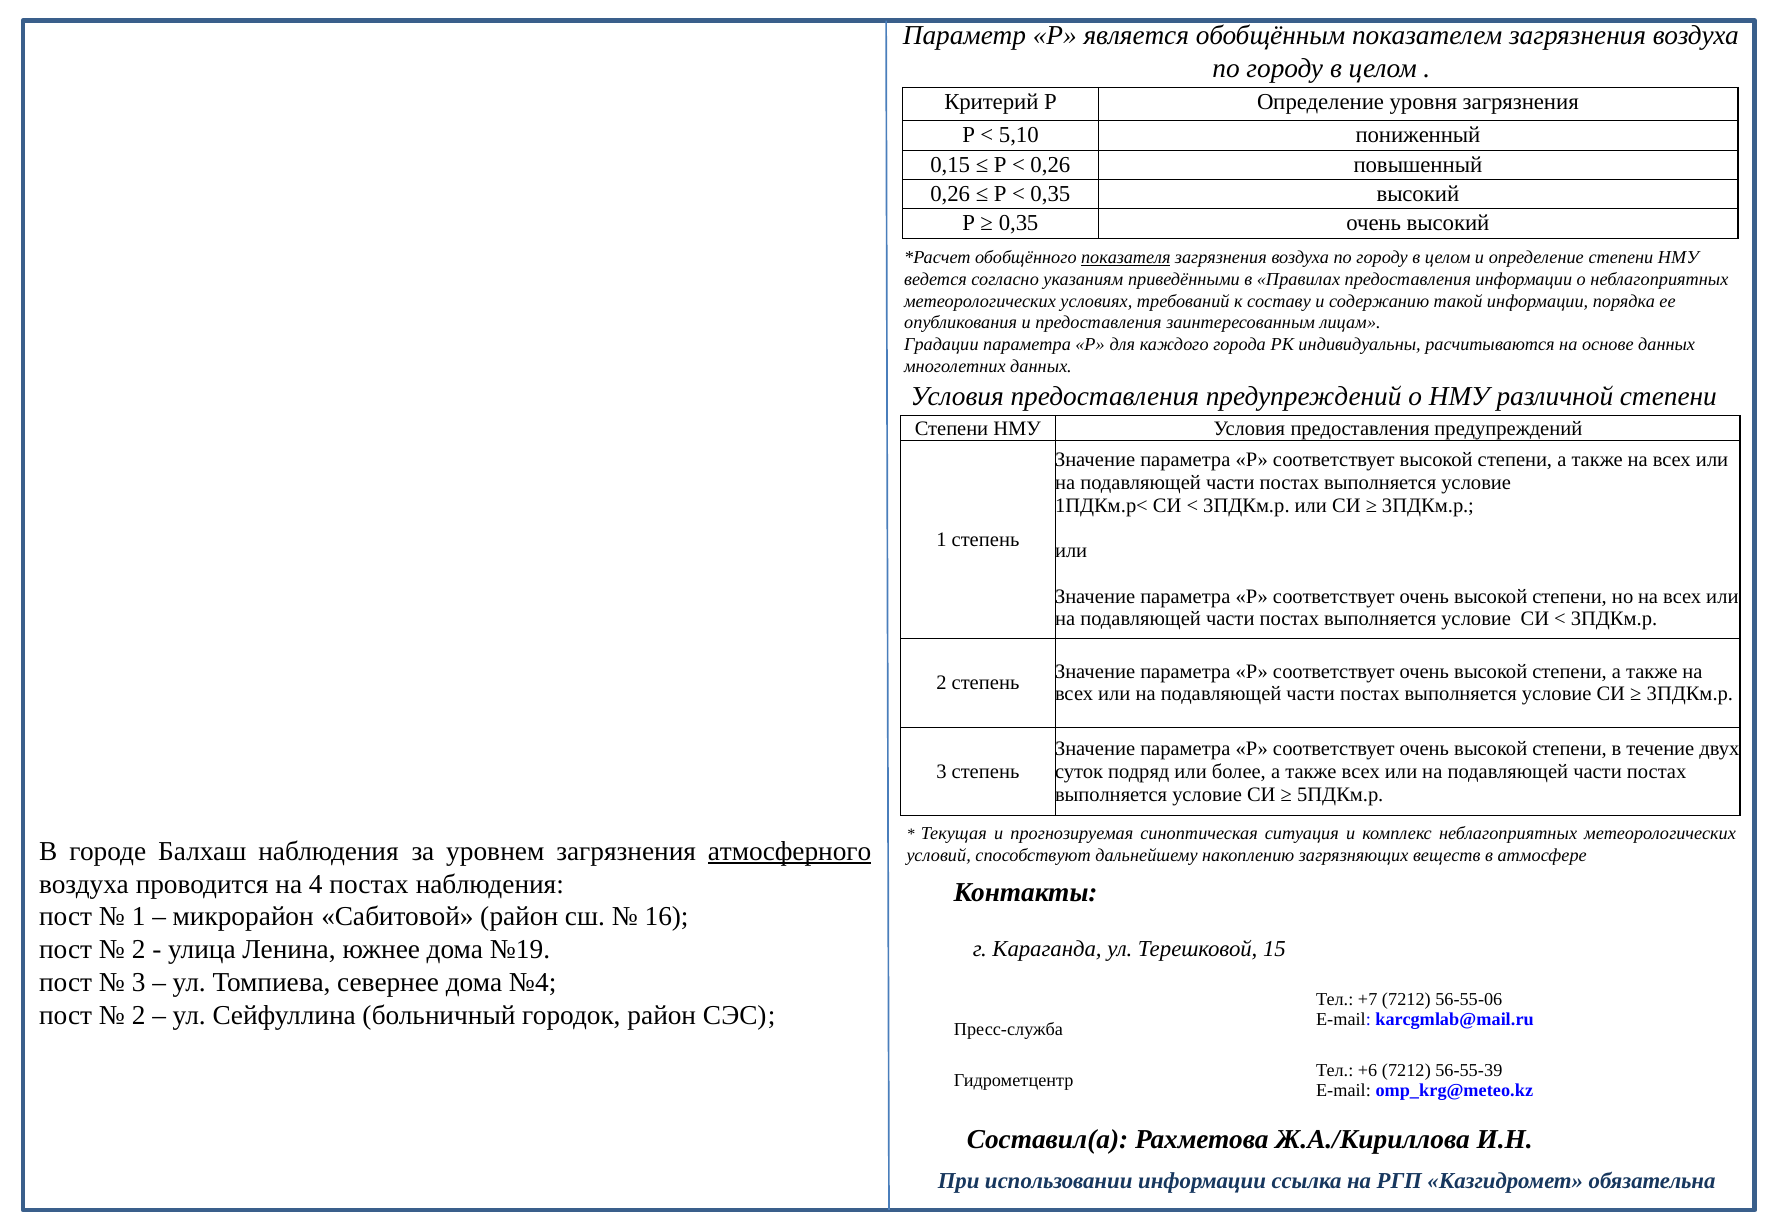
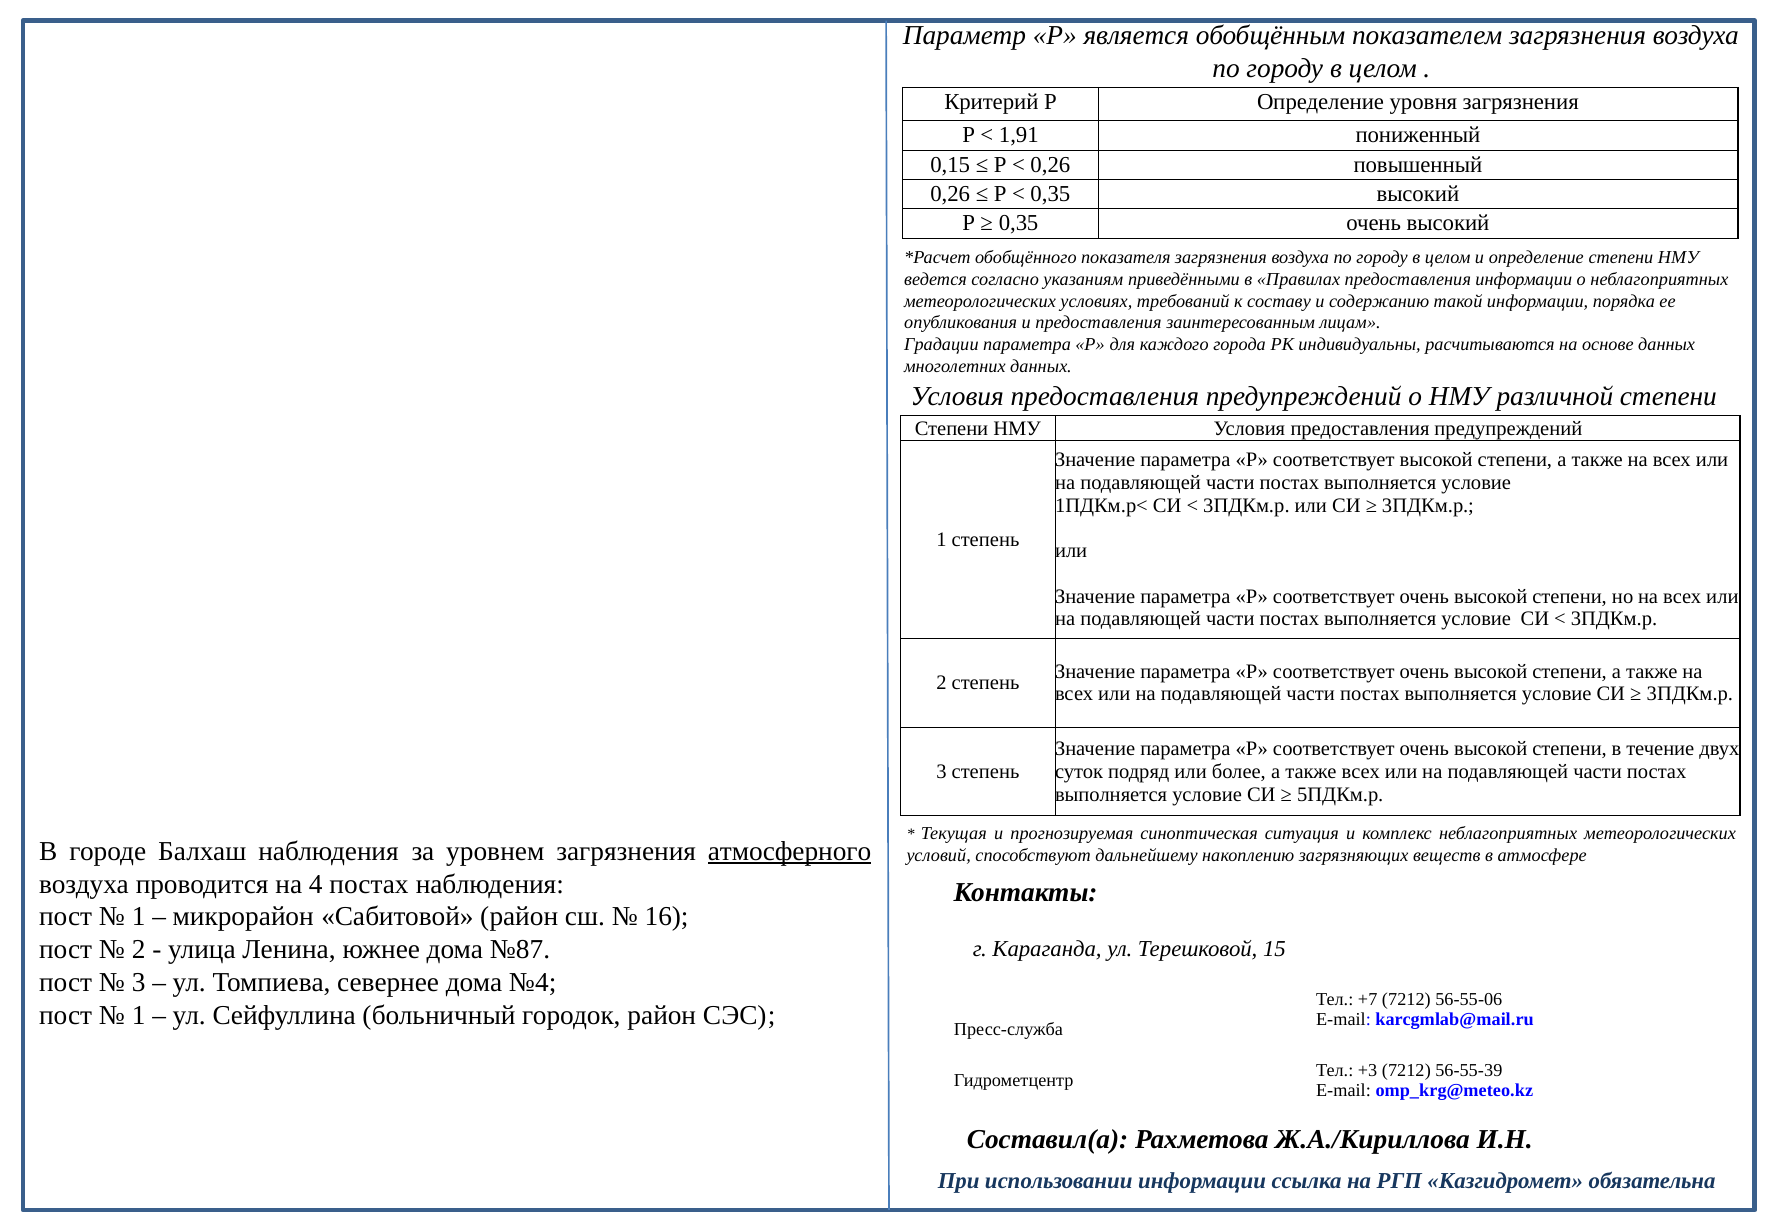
5,10: 5,10 -> 1,91
показателя underline: present -> none
№19: №19 -> №87
2 at (139, 1015): 2 -> 1
+6: +6 -> +3
